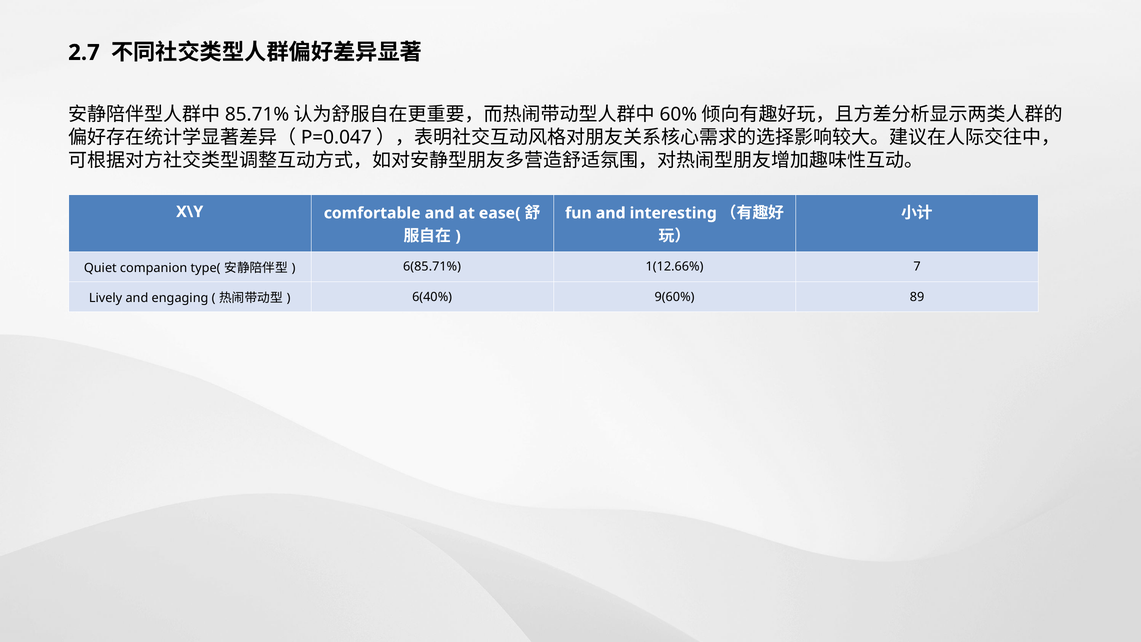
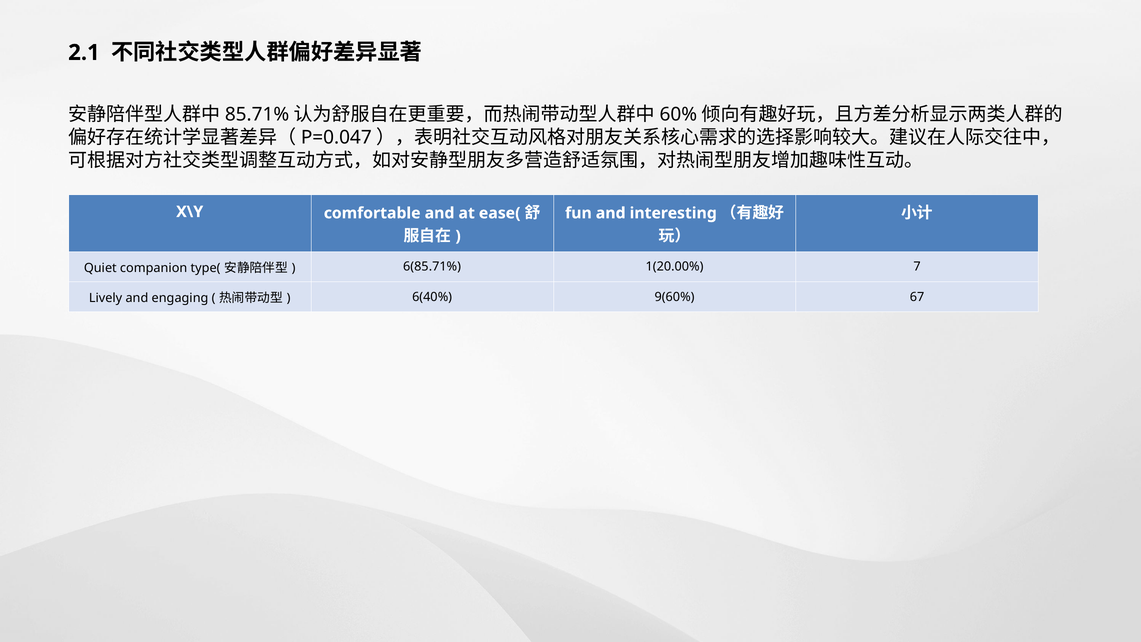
2.7: 2.7 -> 2.1
1(12.66%: 1(12.66% -> 1(20.00%
89: 89 -> 67
